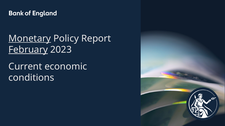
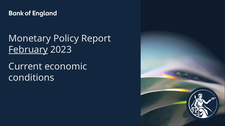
Monetary underline: present -> none
